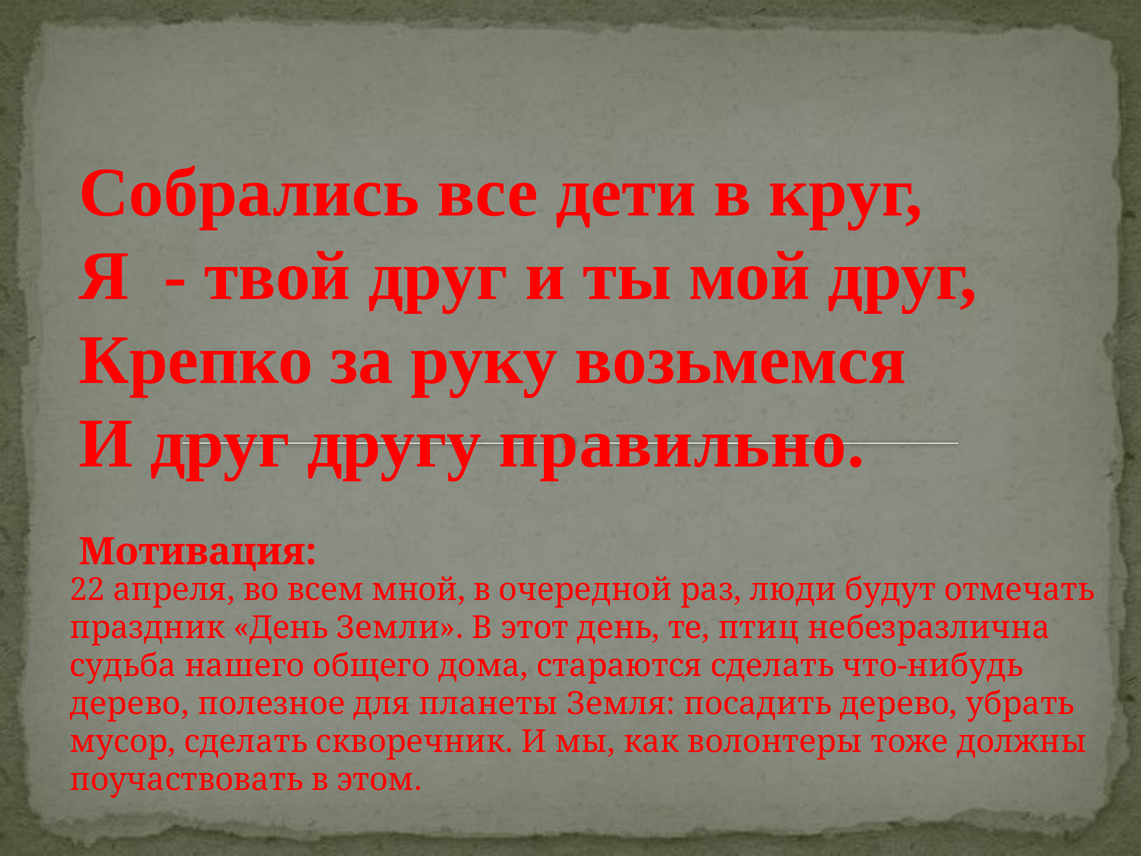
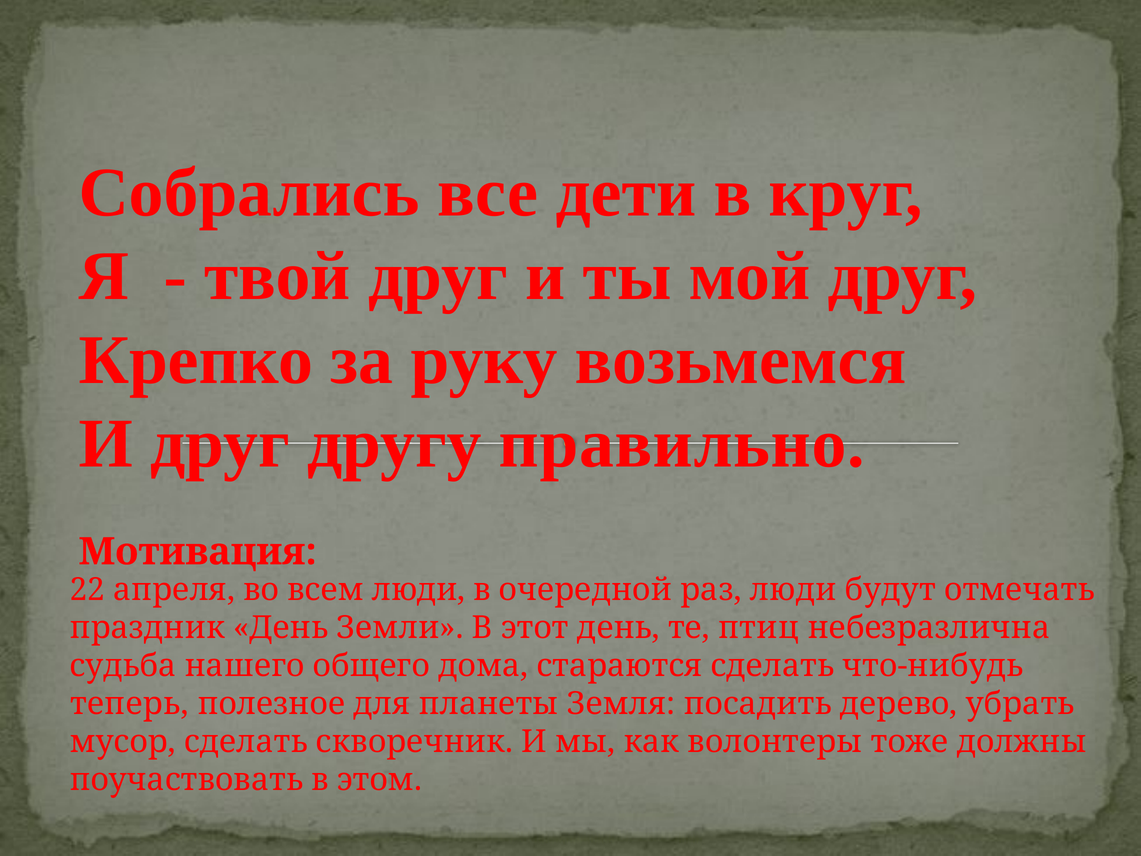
всем мной: мной -> люди
дерево at (129, 704): дерево -> теперь
